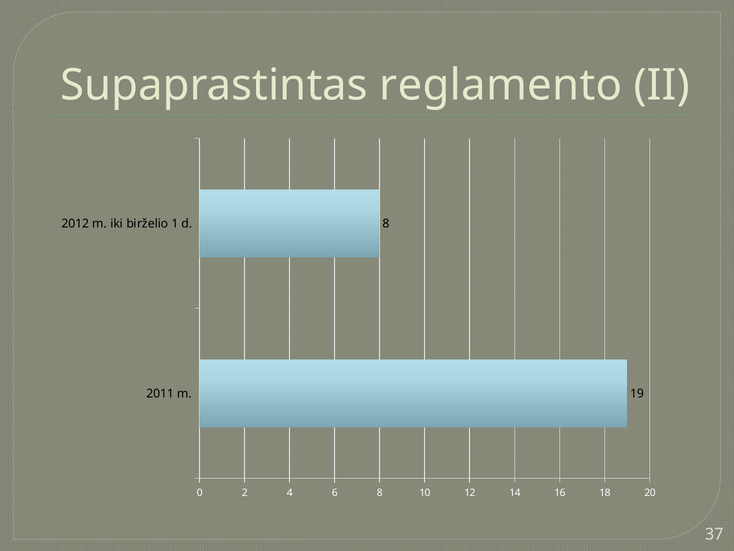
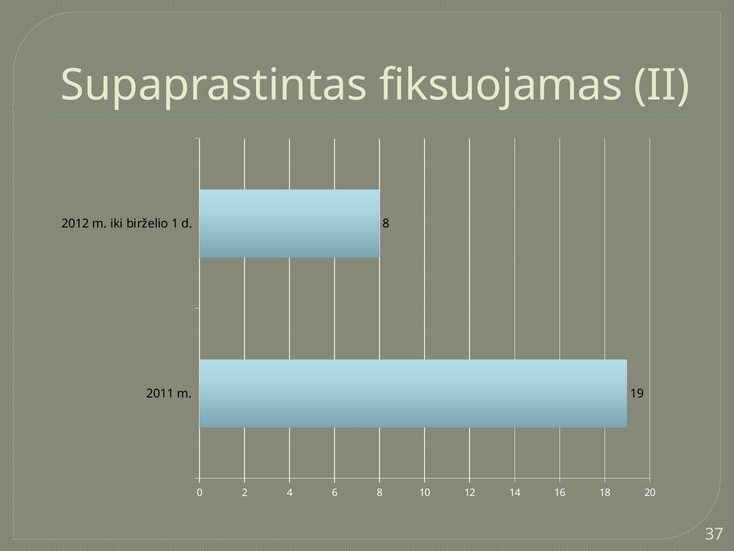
reglamento: reglamento -> fiksuojamas
